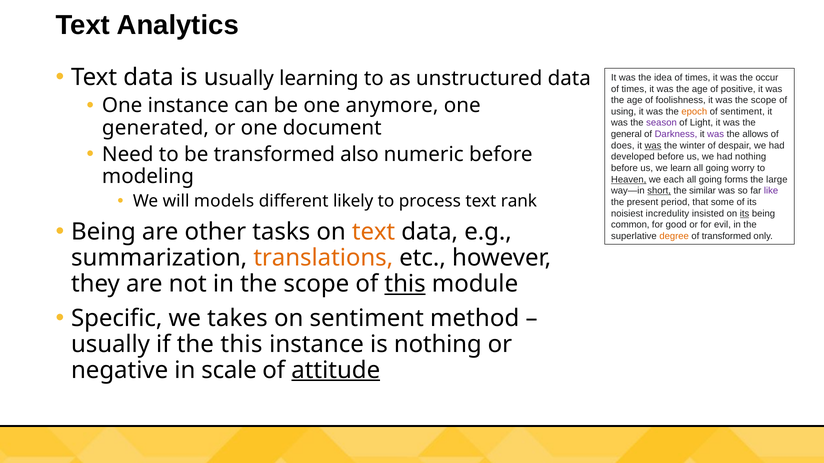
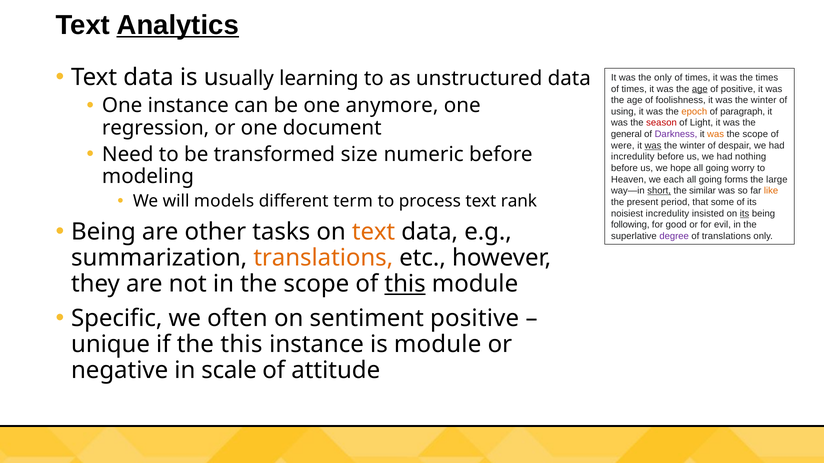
Analytics underline: none -> present
the idea: idea -> only
the occur: occur -> times
age at (700, 89) underline: none -> present
scope at (764, 100): scope -> winter
of sentiment: sentiment -> paragraph
season colour: purple -> red
generated: generated -> regression
was at (716, 134) colour: purple -> orange
allows at (755, 134): allows -> scope
does: does -> were
also: also -> size
developed at (633, 157): developed -> incredulity
learn: learn -> hope
Heaven underline: present -> none
like colour: purple -> orange
likely: likely -> term
common: common -> following
degree colour: orange -> purple
of transformed: transformed -> translations
takes: takes -> often
sentiment method: method -> positive
usually: usually -> unique
is nothing: nothing -> module
attitude underline: present -> none
